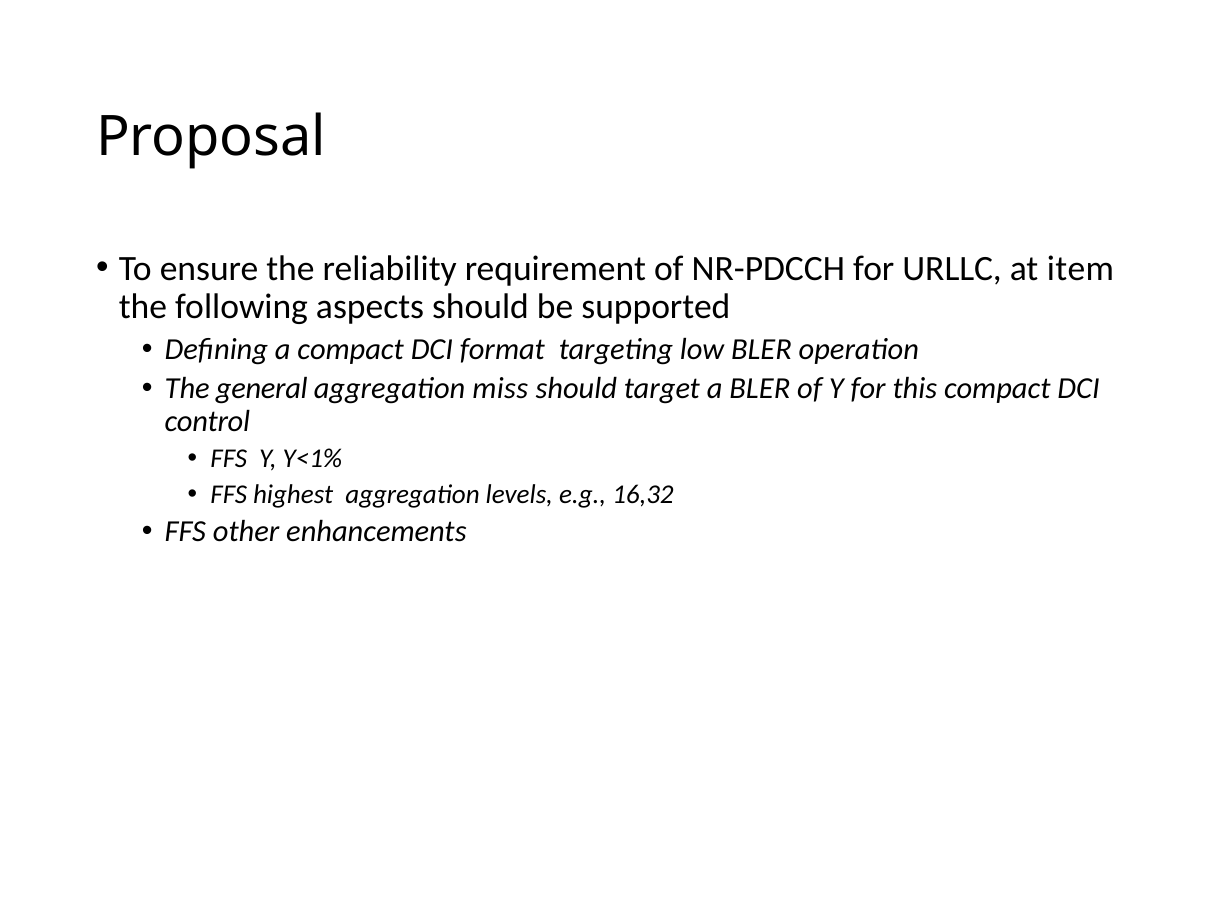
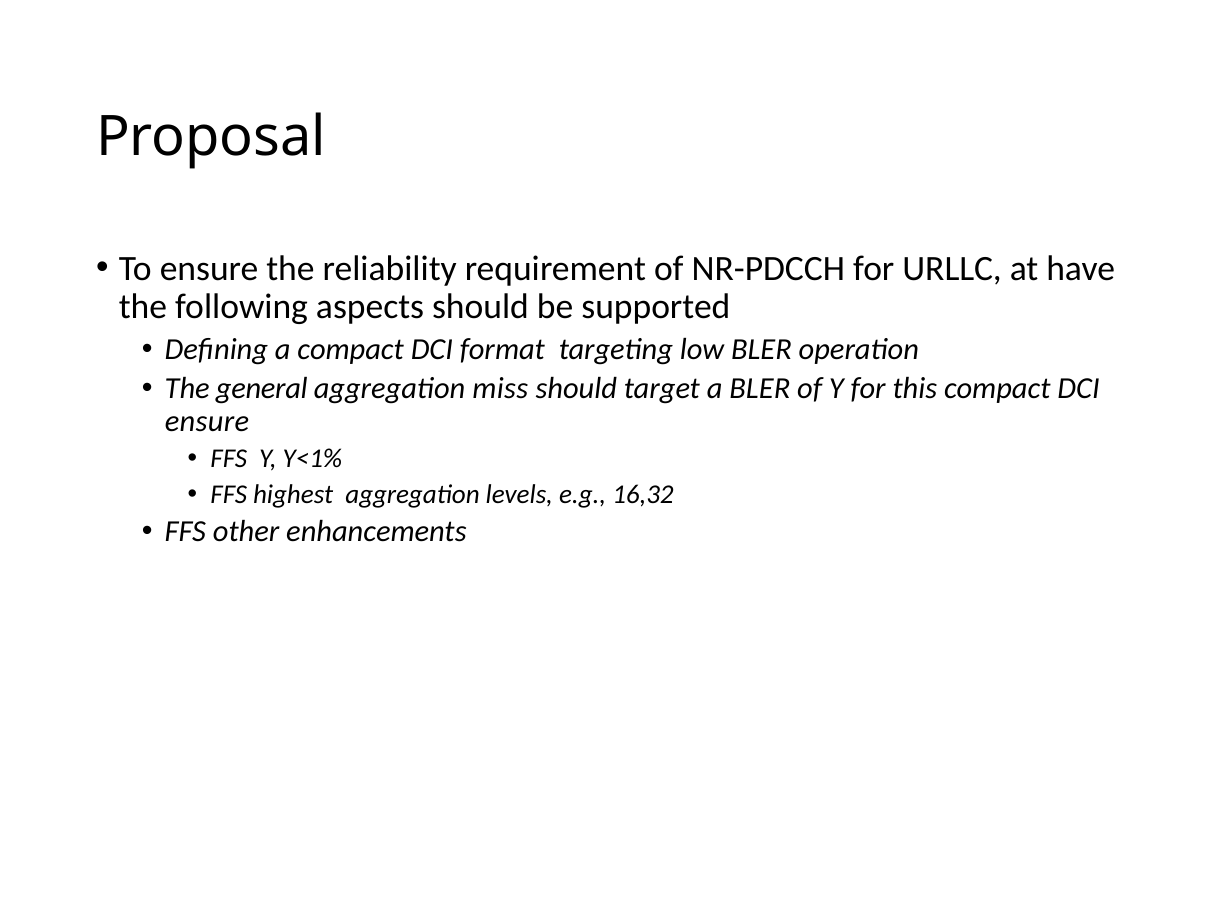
item: item -> have
control at (207, 421): control -> ensure
